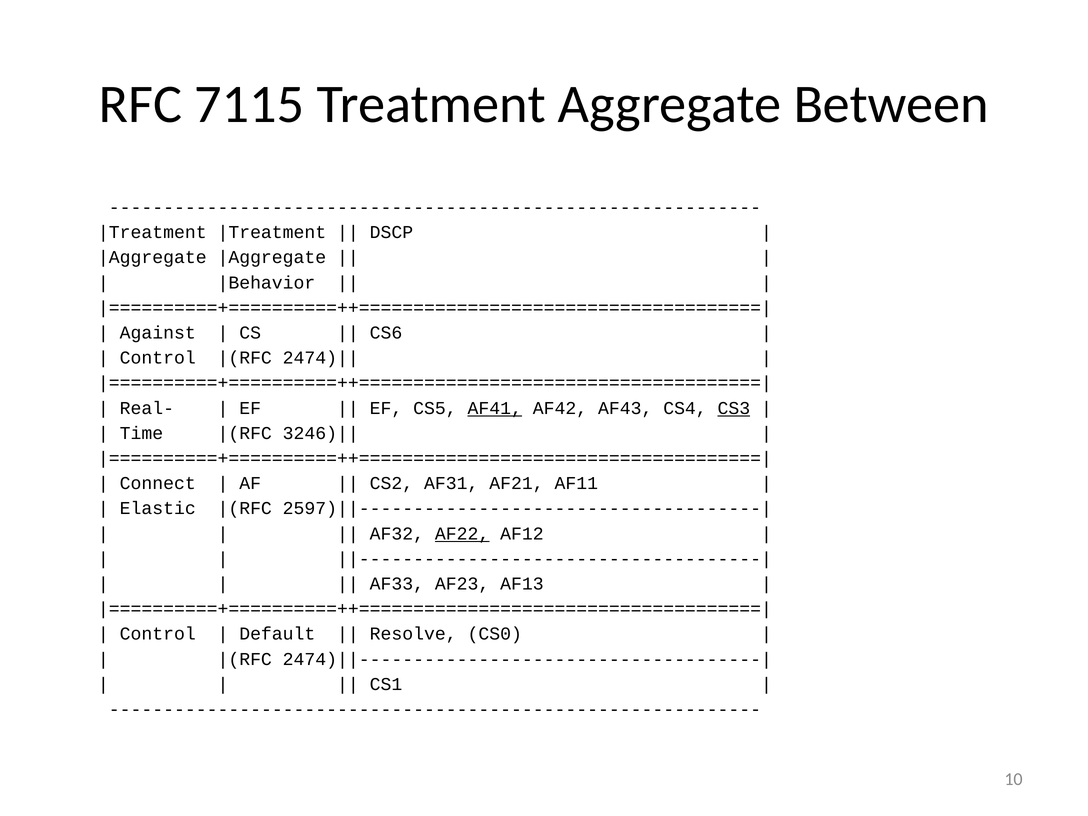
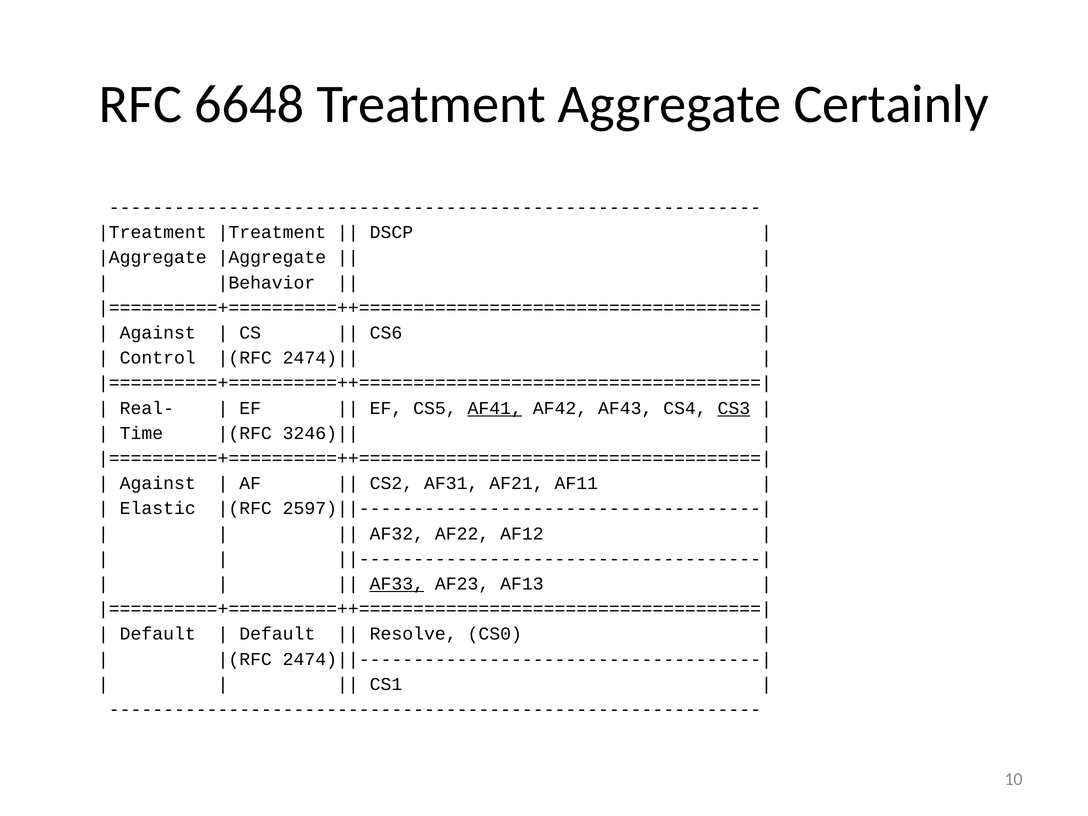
7115: 7115 -> 6648
Between: Between -> Certainly
Connect at (158, 483): Connect -> Against
AF22 underline: present -> none
AF33 underline: none -> present
Control at (158, 634): Control -> Default
